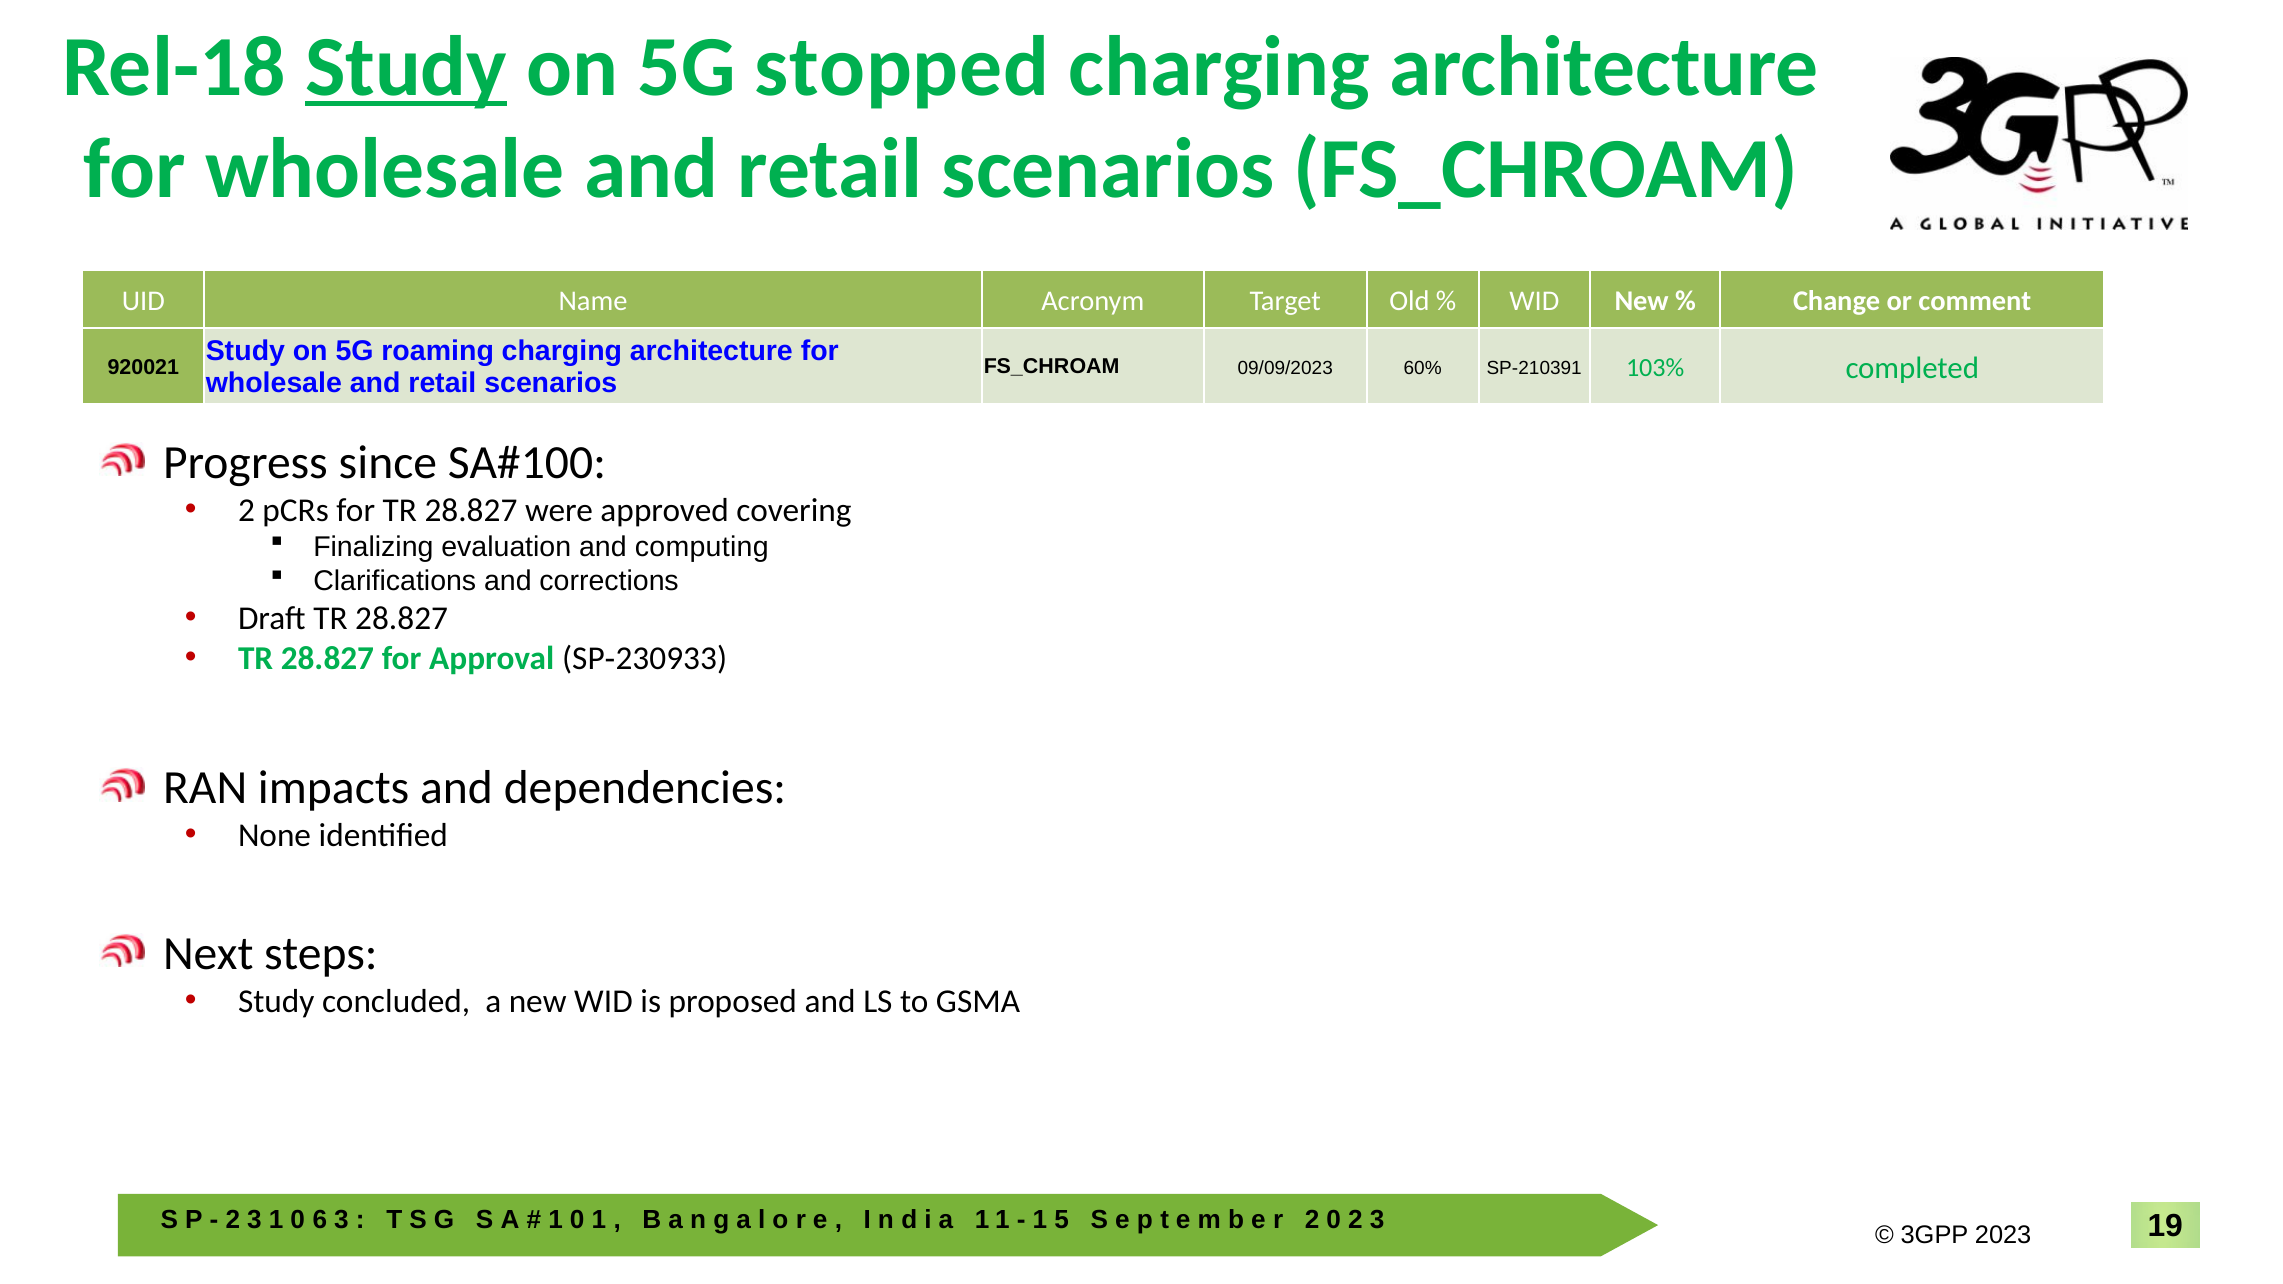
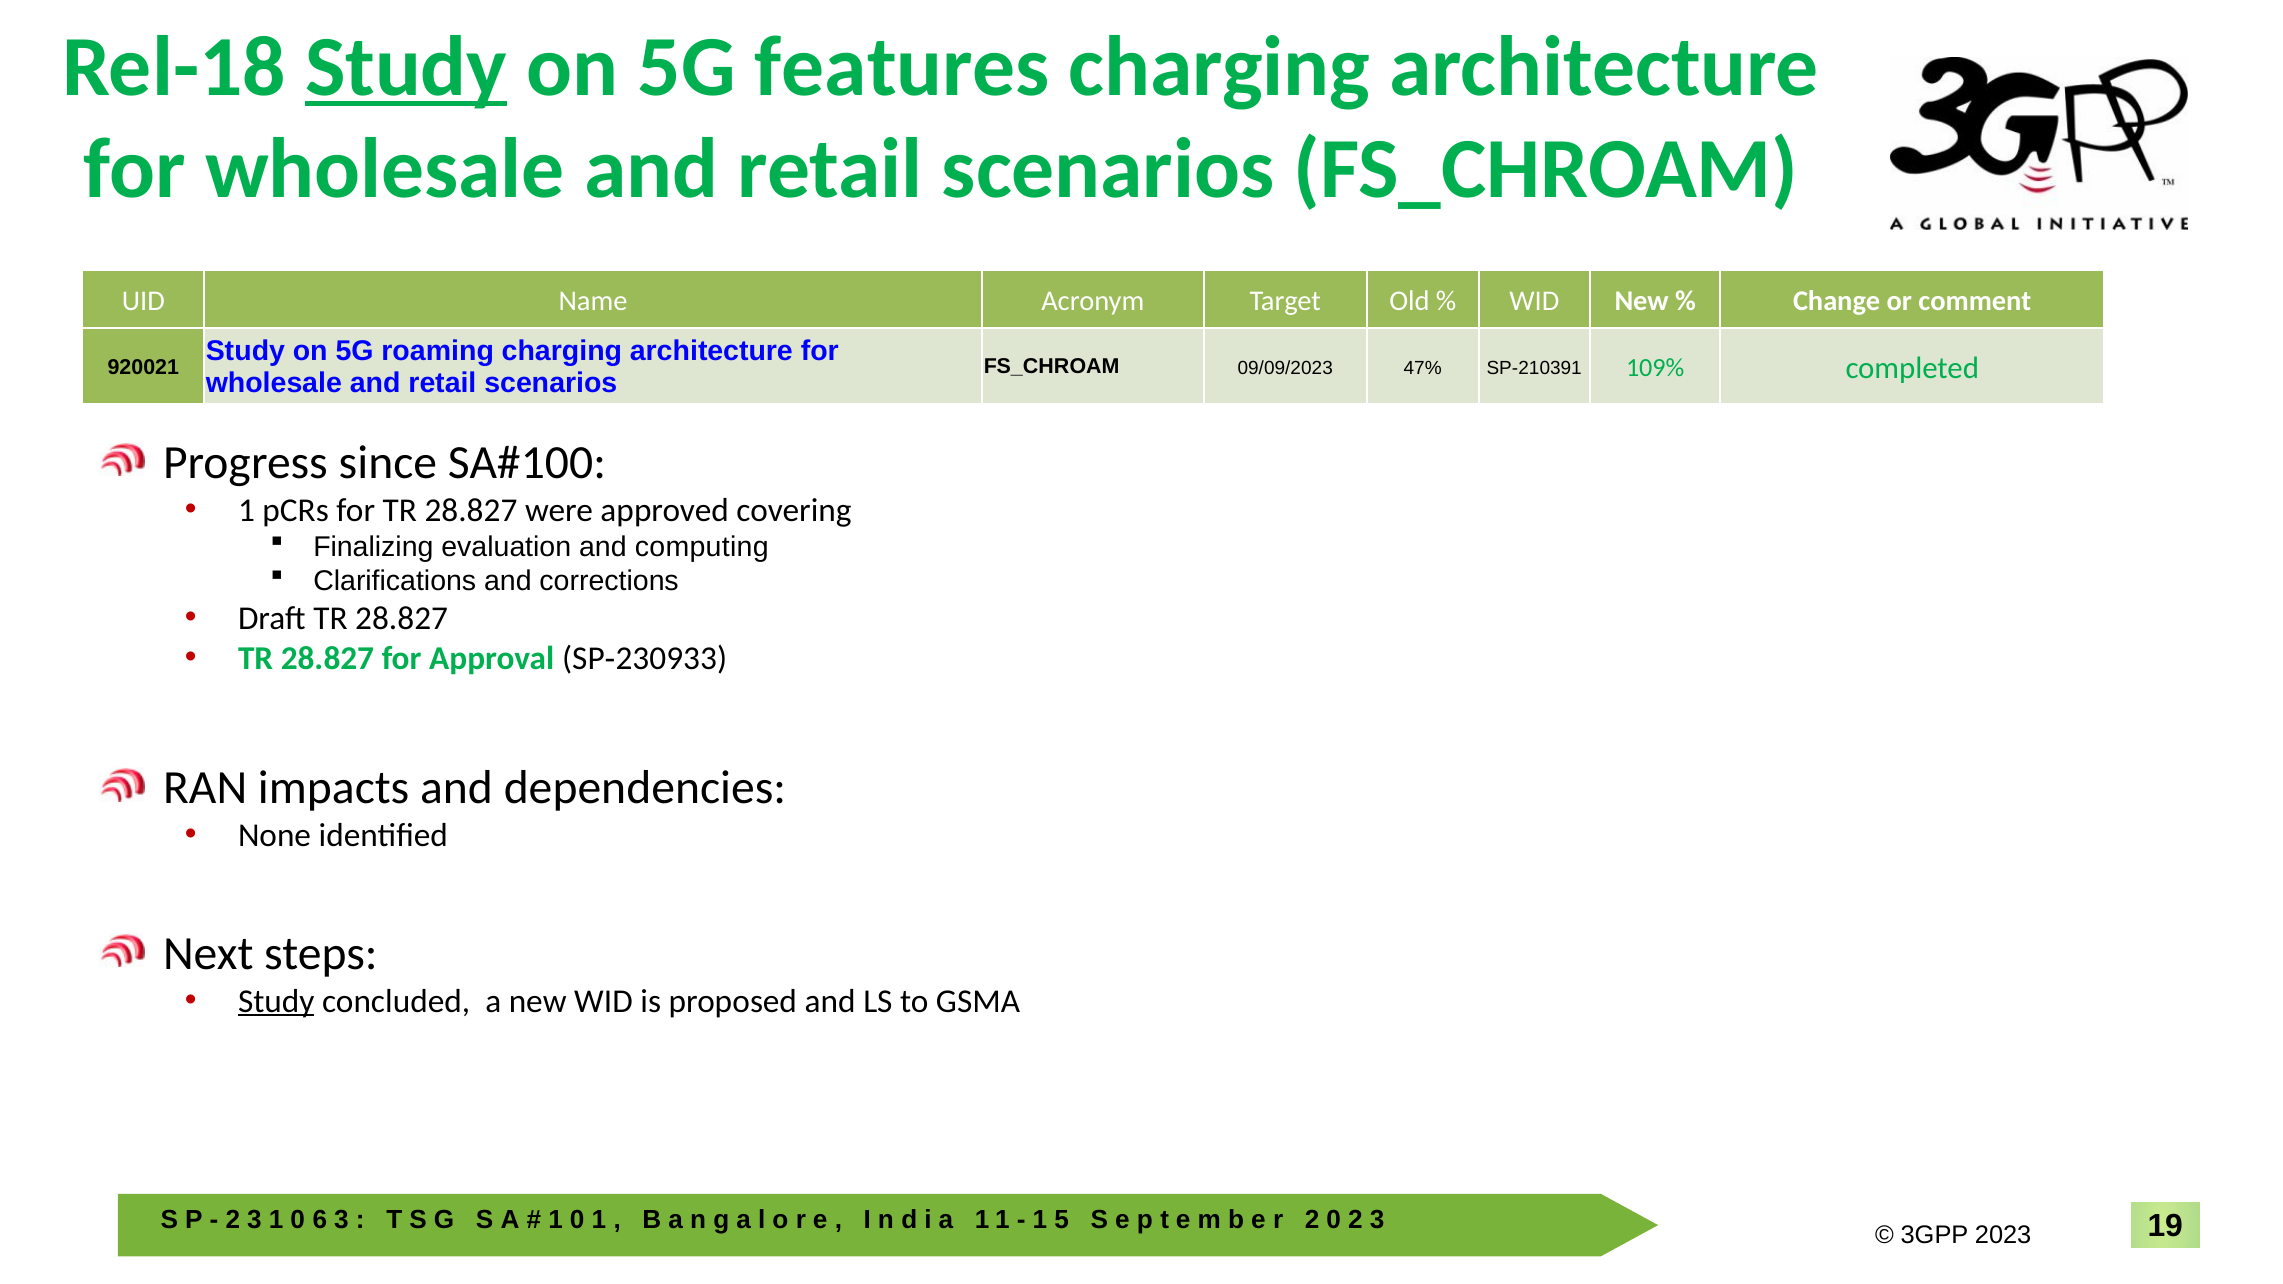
stopped: stopped -> features
60%: 60% -> 47%
103%: 103% -> 109%
2 at (246, 510): 2 -> 1
Study at (276, 1001) underline: none -> present
